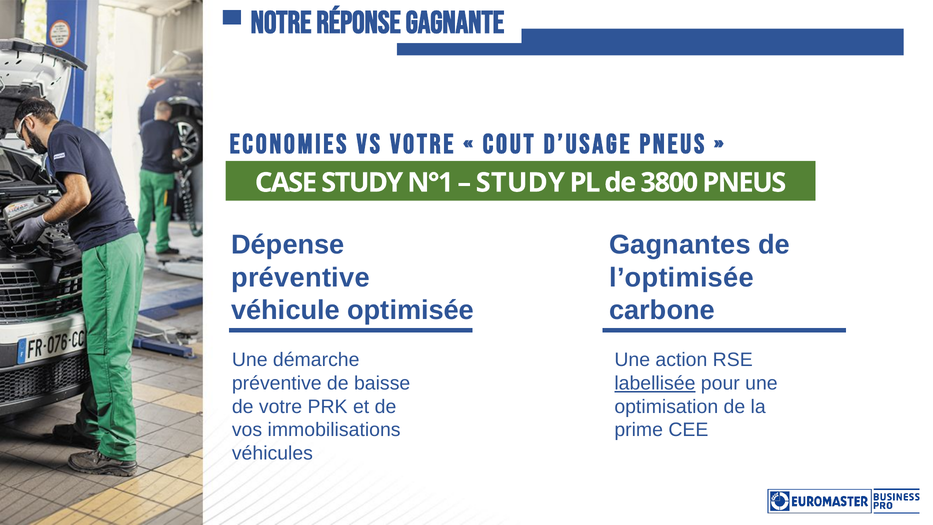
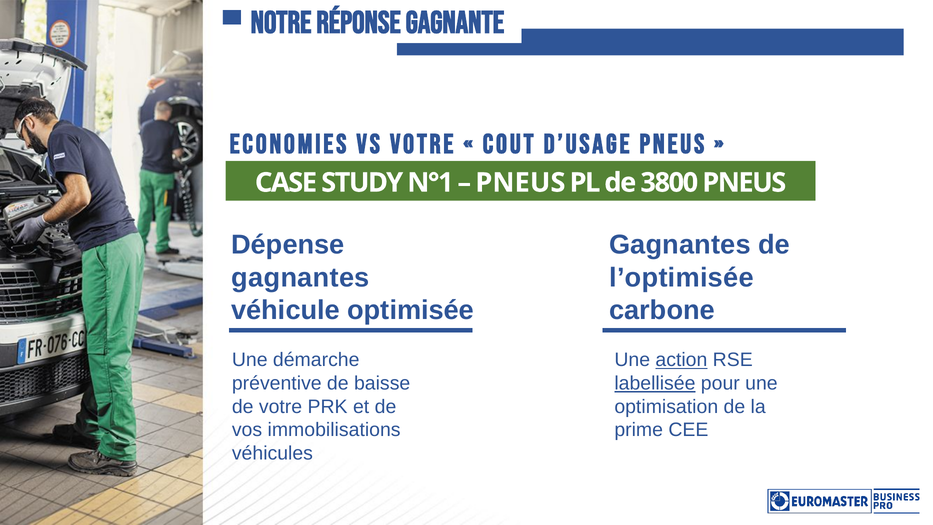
STUDY at (520, 183): STUDY -> PNEUS
préventive at (300, 277): préventive -> gagnantes
action underline: none -> present
